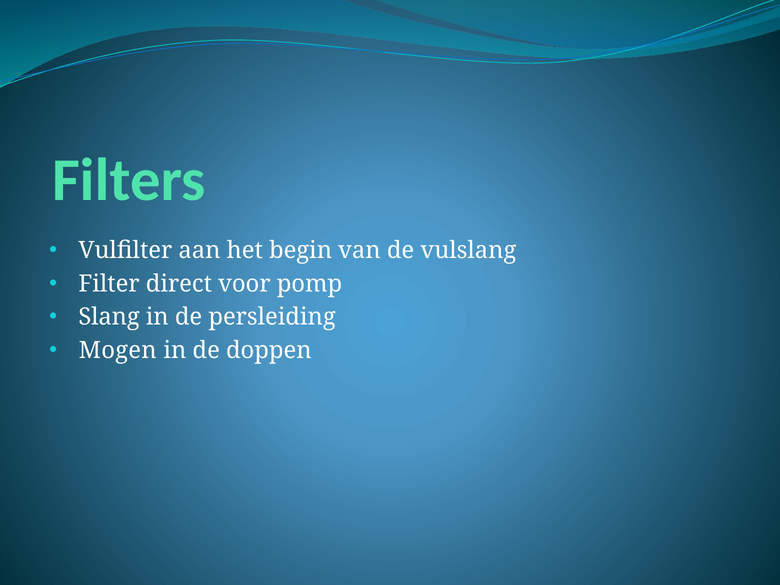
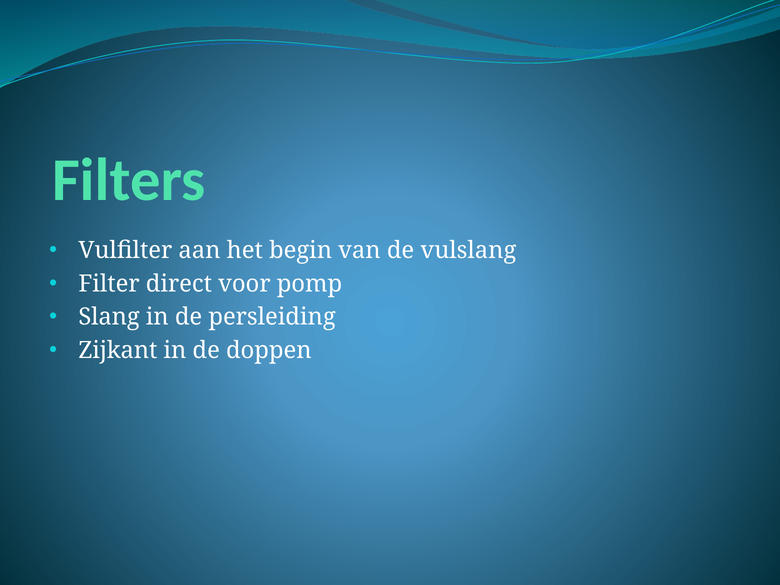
Mogen: Mogen -> Zijkant
